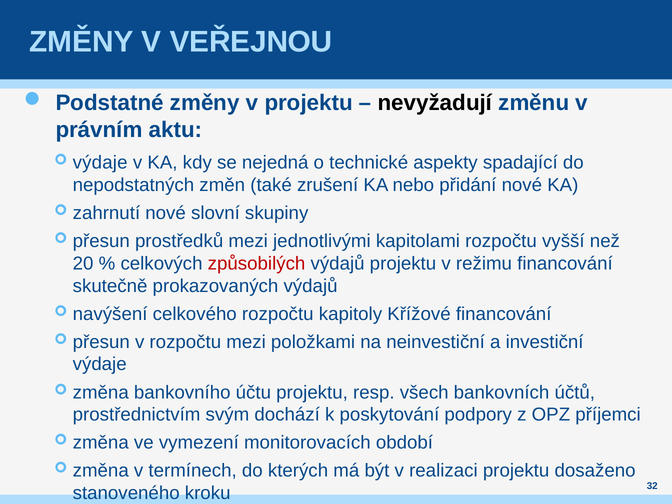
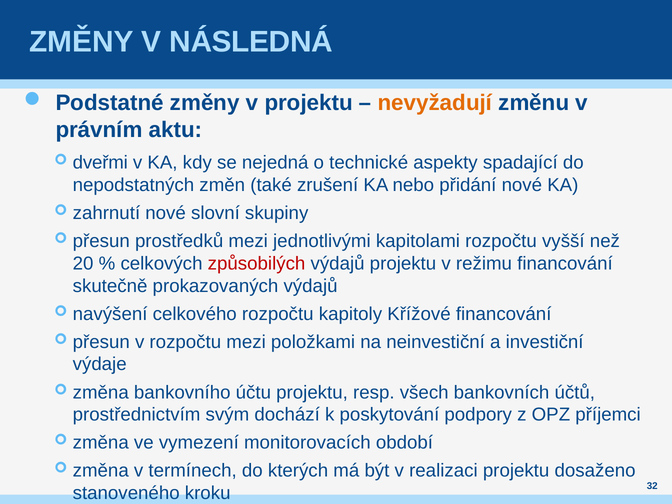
VEŘEJNOU: VEŘEJNOU -> NÁSLEDNÁ
nevyžadují colour: black -> orange
výdaje at (100, 163): výdaje -> dveřmi
